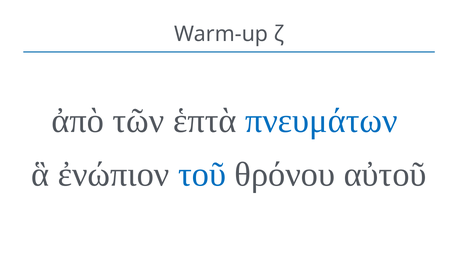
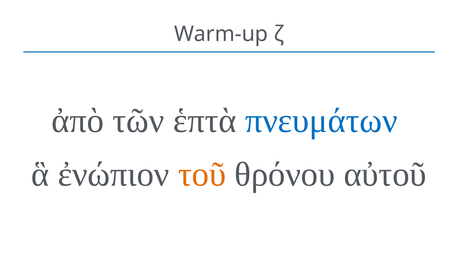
τοῦ colour: blue -> orange
